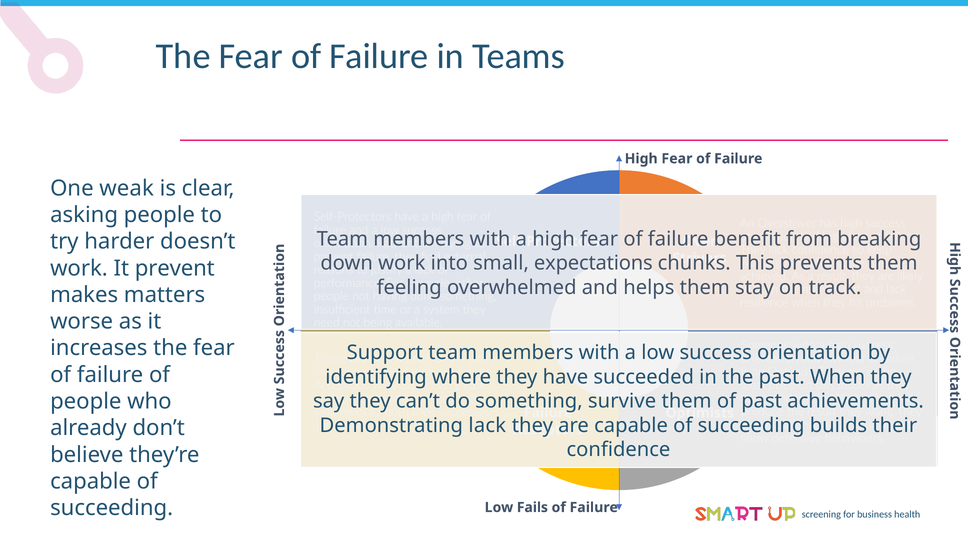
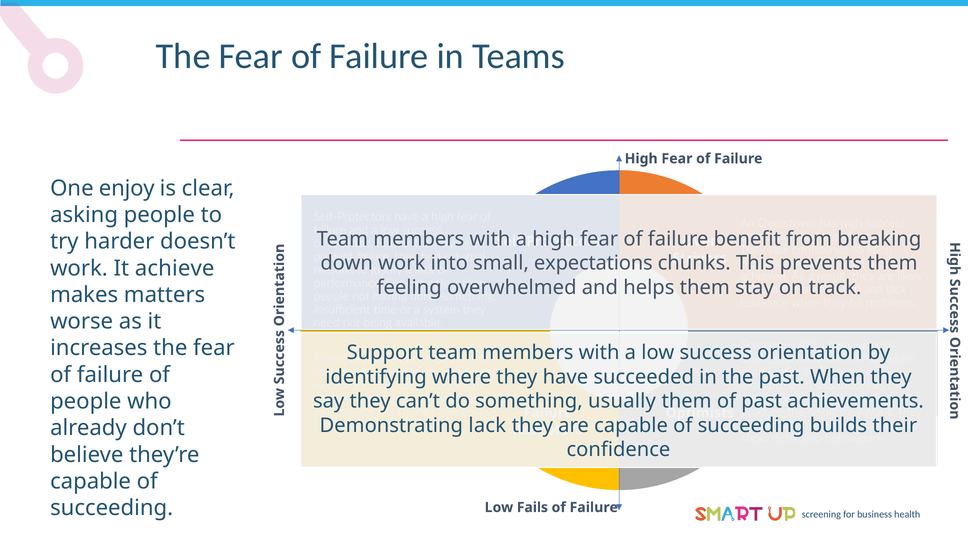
weak: weak -> enjoy
It prevent: prevent -> achieve
survive: survive -> usually
